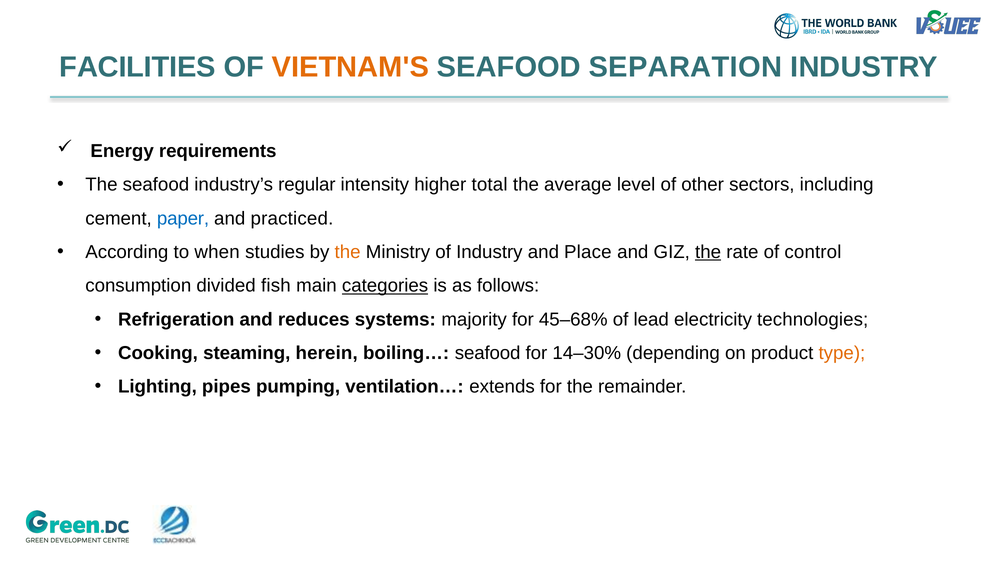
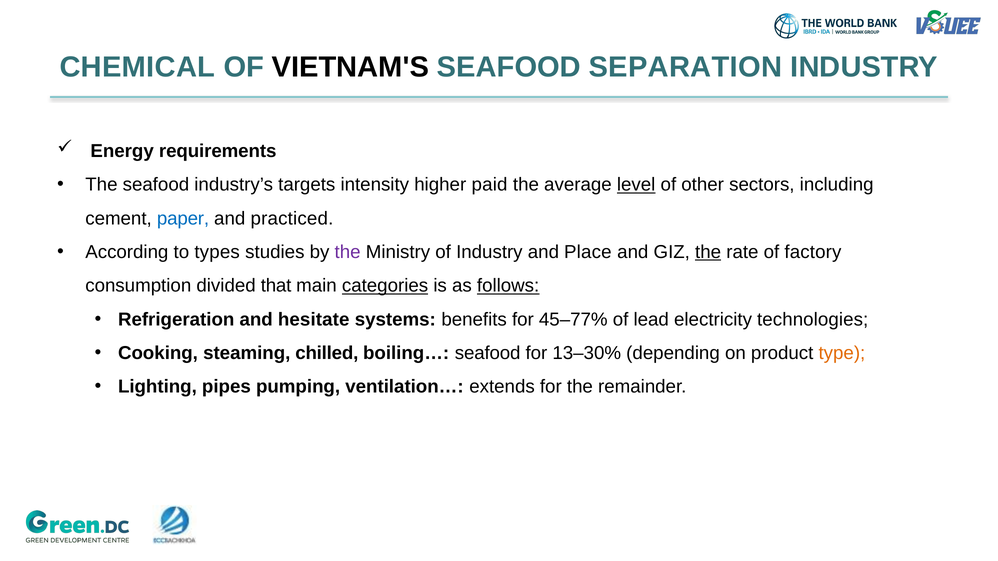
FACILITIES: FACILITIES -> CHEMICAL
VIETNAM'S colour: orange -> black
regular: regular -> targets
total: total -> paid
level underline: none -> present
when: when -> types
the at (348, 252) colour: orange -> purple
control: control -> factory
fish: fish -> that
follows underline: none -> present
reduces: reduces -> hesitate
majority: majority -> benefits
45–68%: 45–68% -> 45–77%
herein: herein -> chilled
14–30%: 14–30% -> 13–30%
